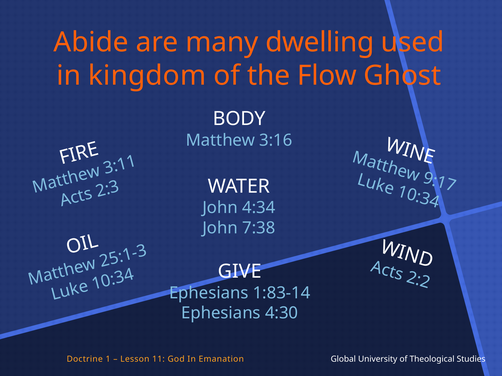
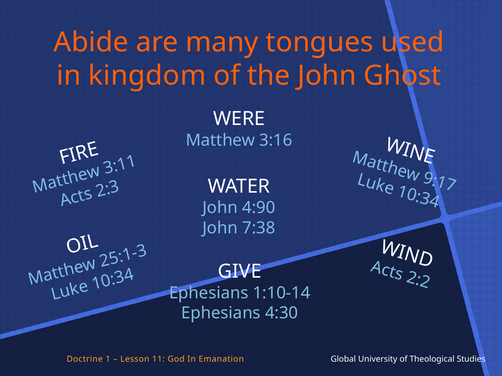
dwelling: dwelling -> tongues
the Flow: Flow -> John
BODY: BODY -> WERE
4:34: 4:34 -> 4:90
1:83-14: 1:83-14 -> 1:10-14
